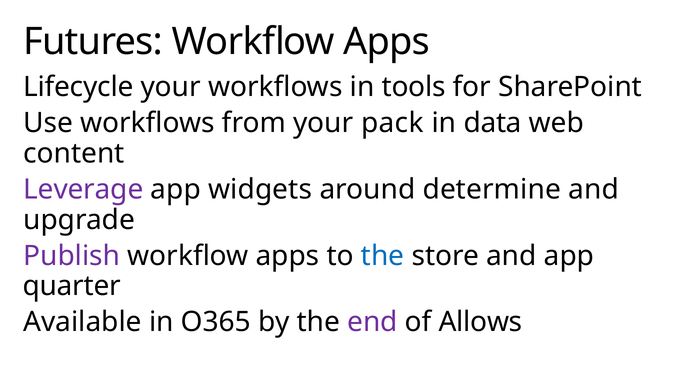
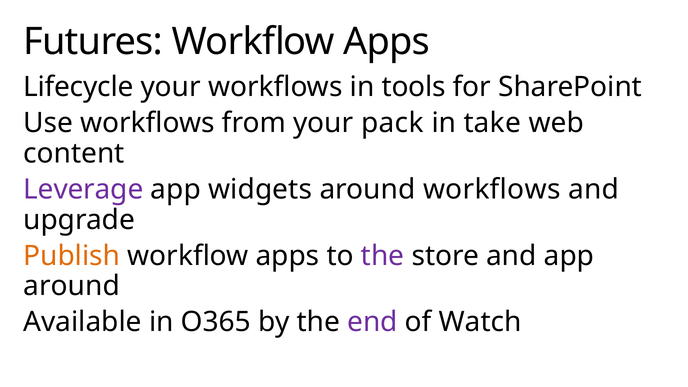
data: data -> take
around determine: determine -> workflows
Publish colour: purple -> orange
the at (383, 256) colour: blue -> purple
quarter at (72, 286): quarter -> around
Allows: Allows -> Watch
